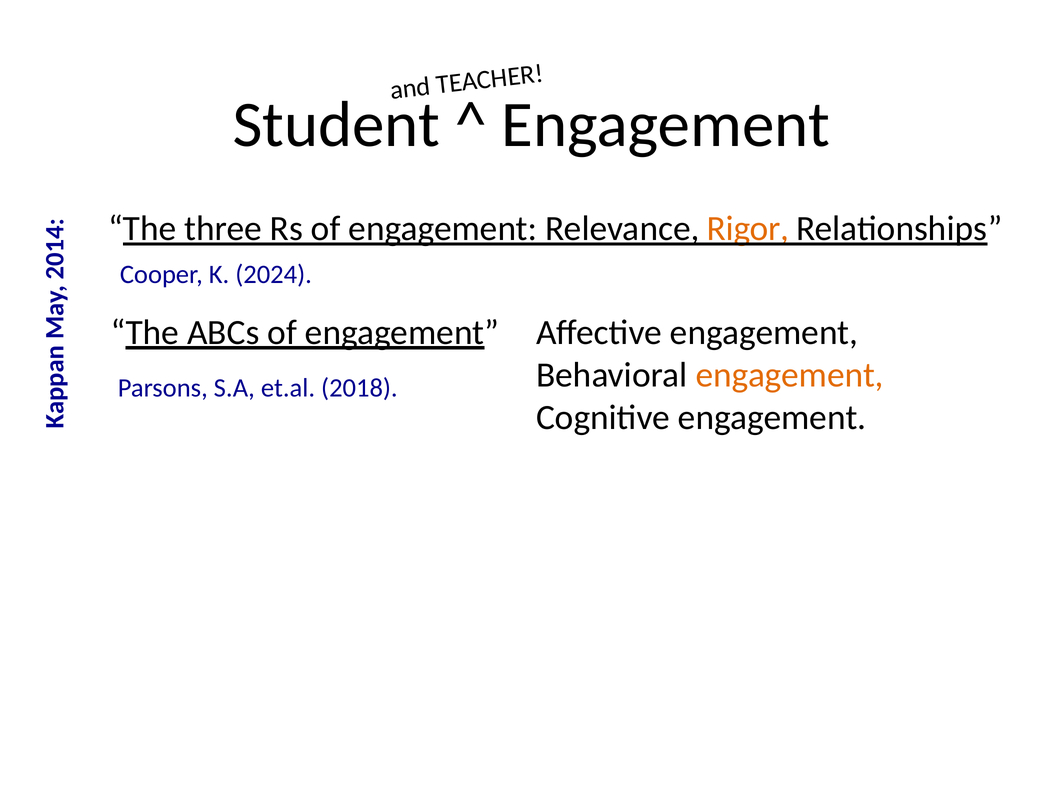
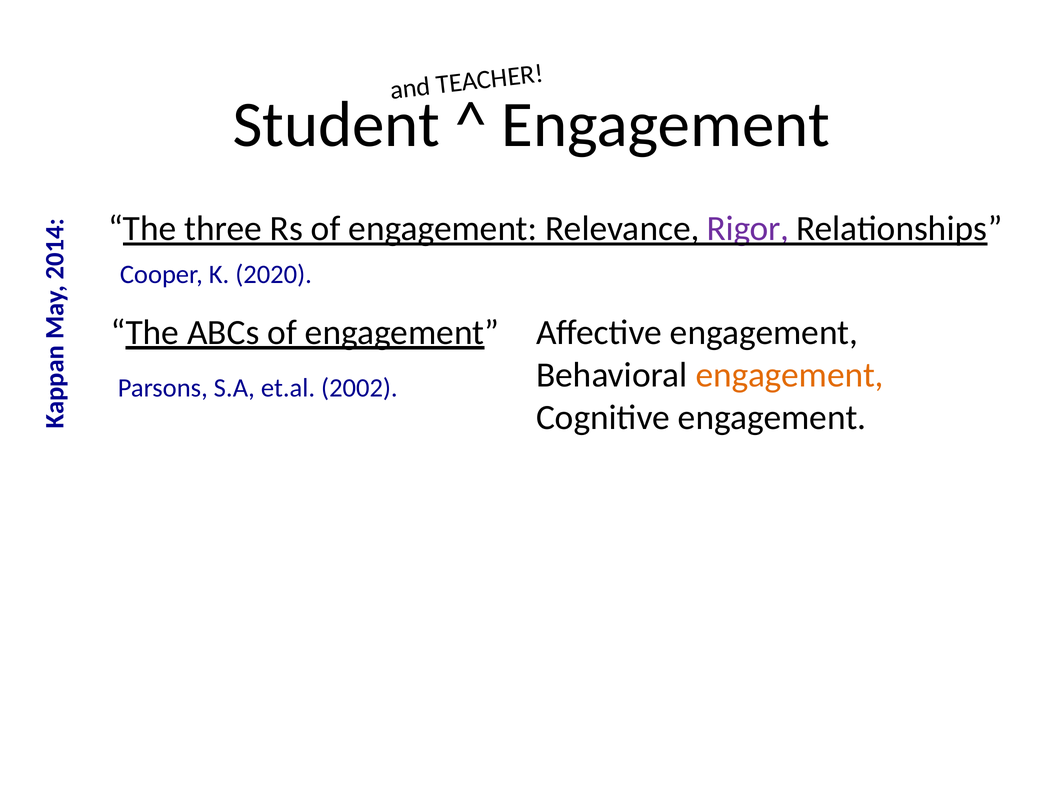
Rigor colour: orange -> purple
2024: 2024 -> 2020
2018: 2018 -> 2002
